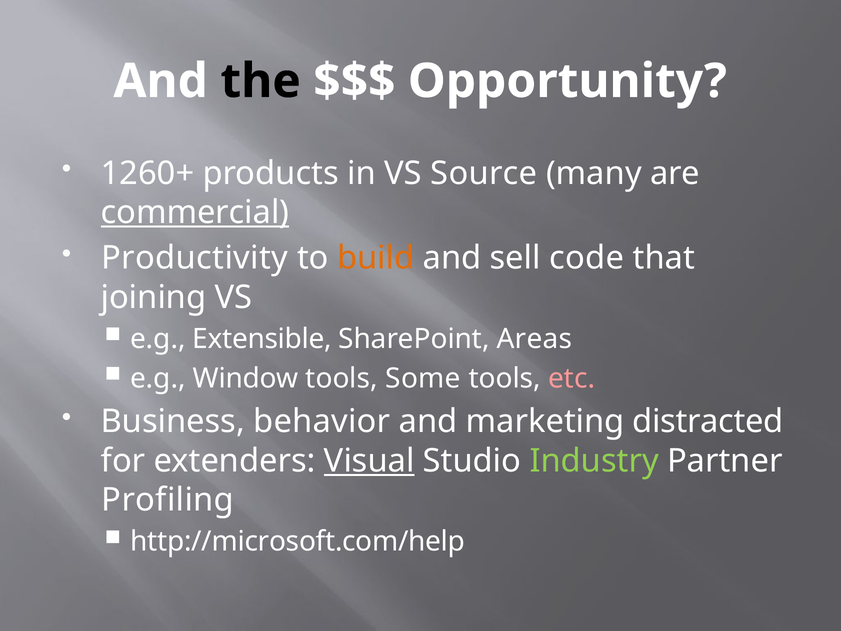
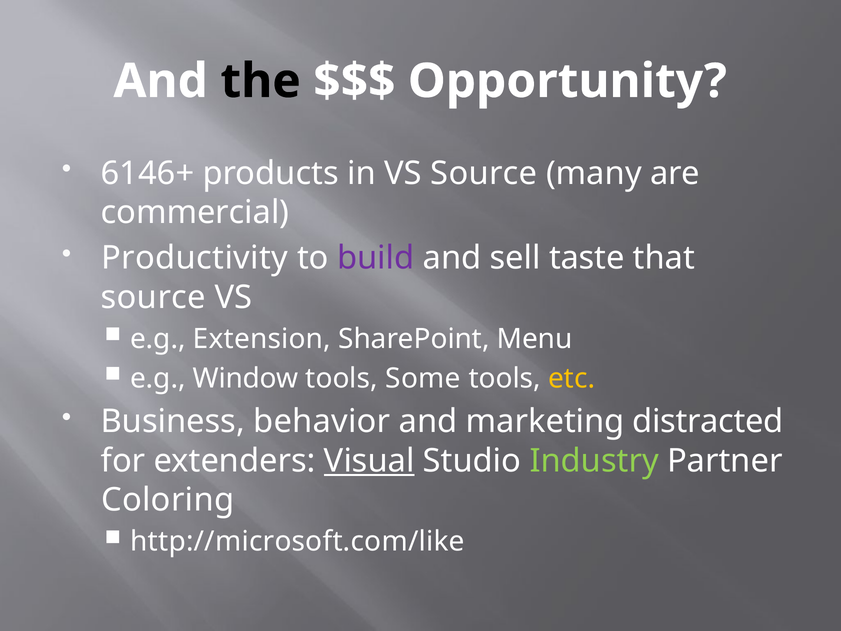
1260+: 1260+ -> 6146+
commercial underline: present -> none
build colour: orange -> purple
code: code -> taste
joining at (154, 297): joining -> source
Extensible: Extensible -> Extension
Areas: Areas -> Menu
etc colour: pink -> yellow
Profiling: Profiling -> Coloring
http://microsoft.com/help: http://microsoft.com/help -> http://microsoft.com/like
